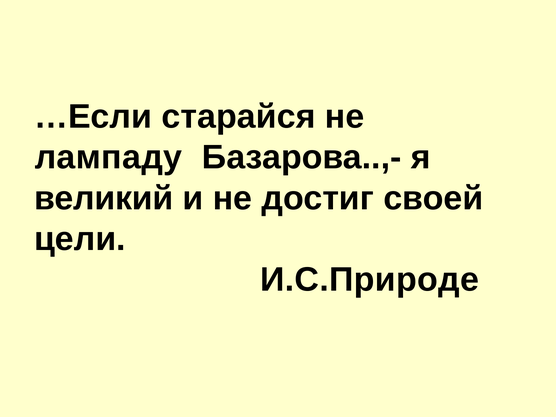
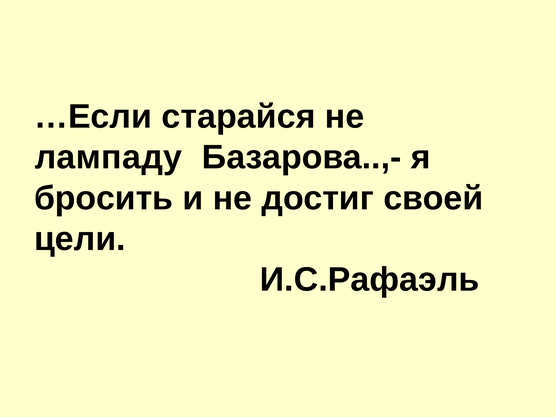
великий: великий -> бросить
И.С.Природе: И.С.Природе -> И.С.Рафаэль
